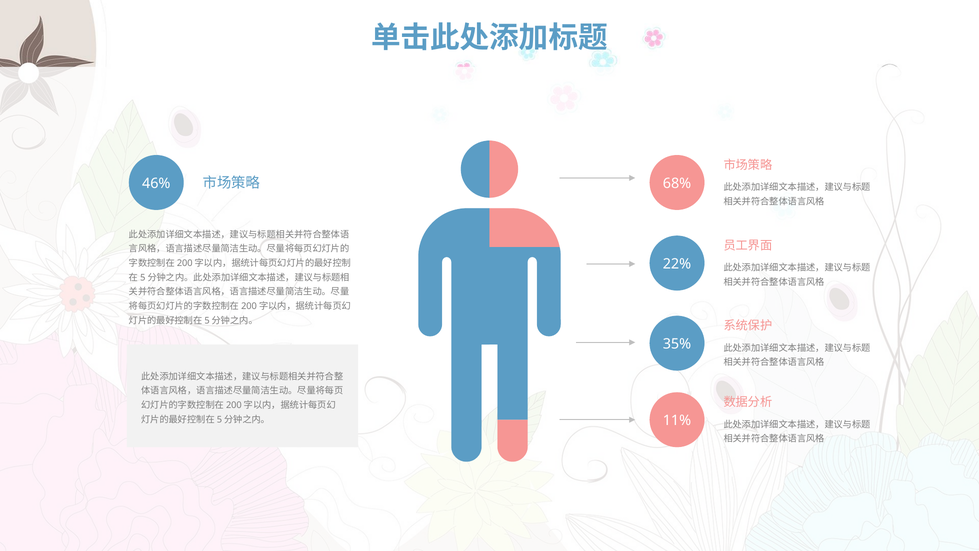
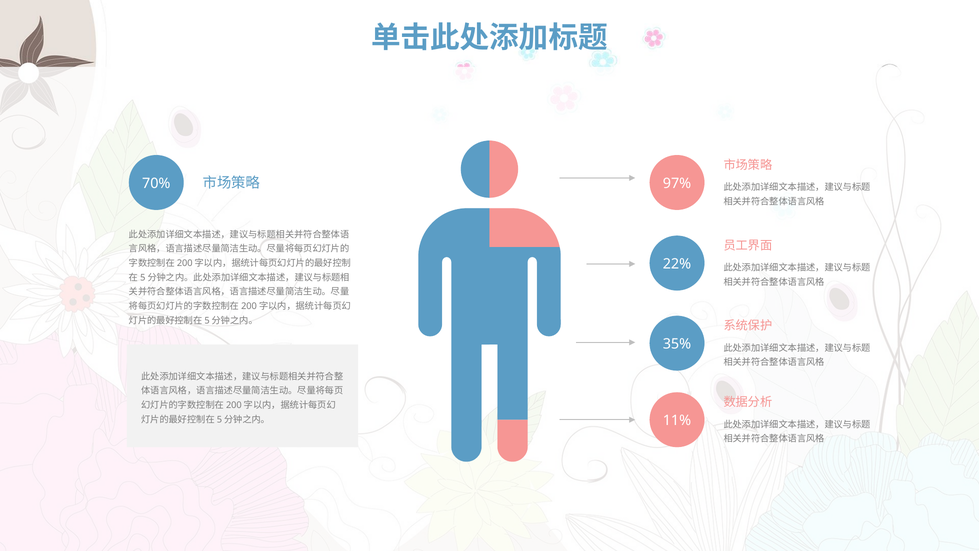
46%: 46% -> 70%
68%: 68% -> 97%
